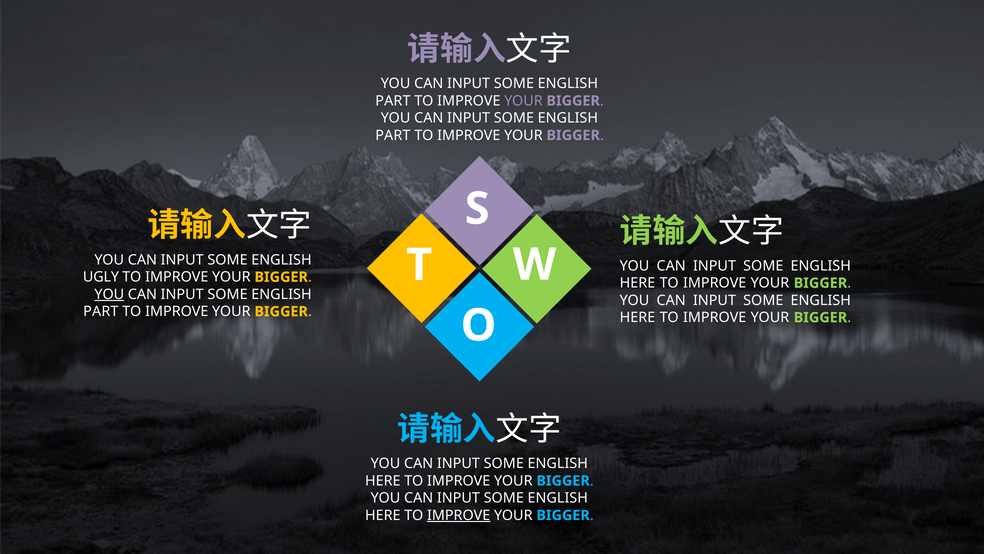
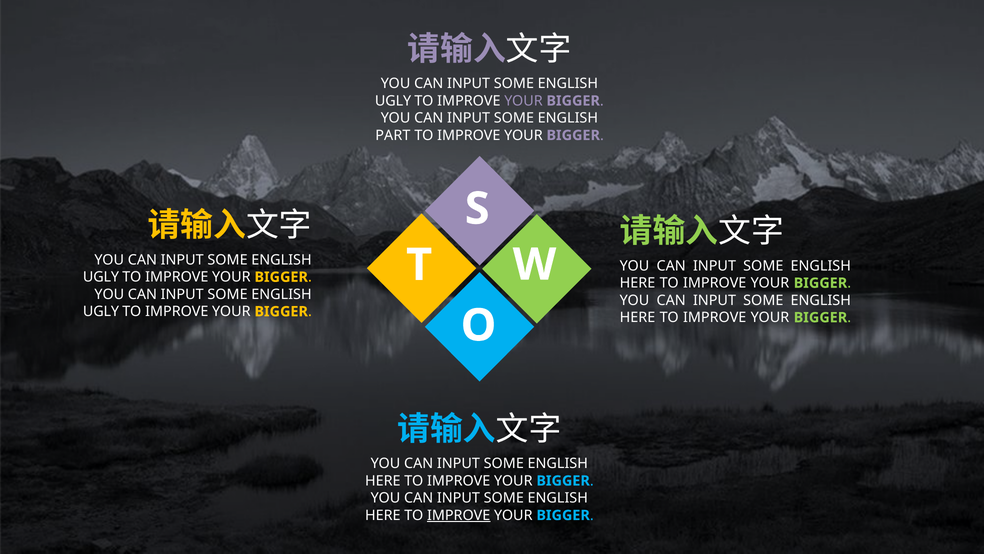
PART at (393, 101): PART -> UGLY
YOU at (109, 294) underline: present -> none
PART at (101, 311): PART -> UGLY
